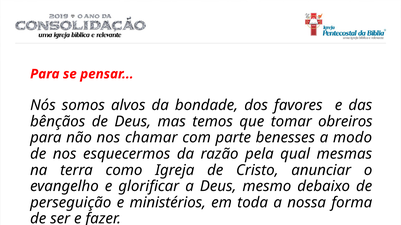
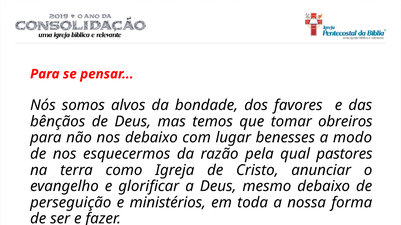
nos chamar: chamar -> debaixo
parte: parte -> lugar
mesmas: mesmas -> pastores
